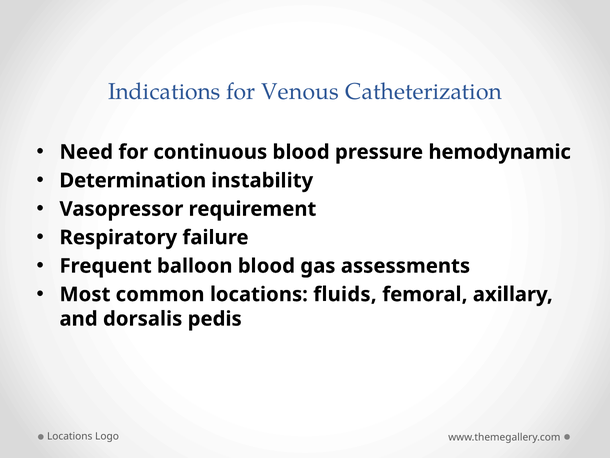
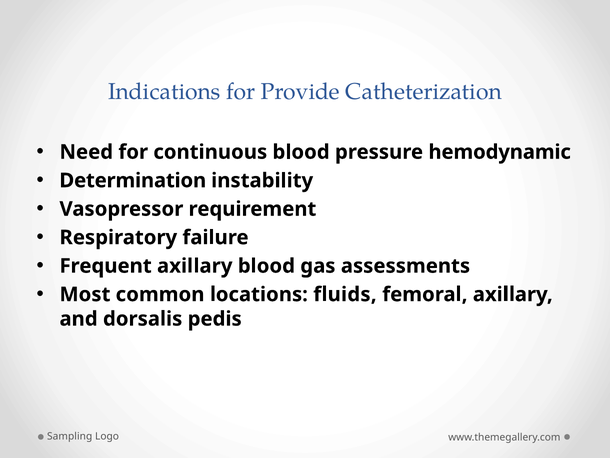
Venous: Venous -> Provide
Frequent balloon: balloon -> axillary
Locations at (70, 436): Locations -> Sampling
